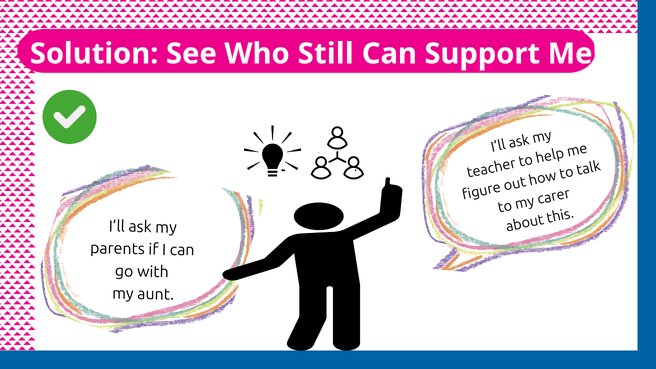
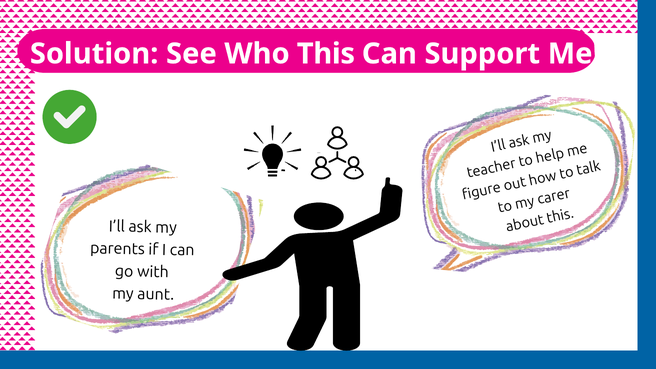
Still: Still -> This
